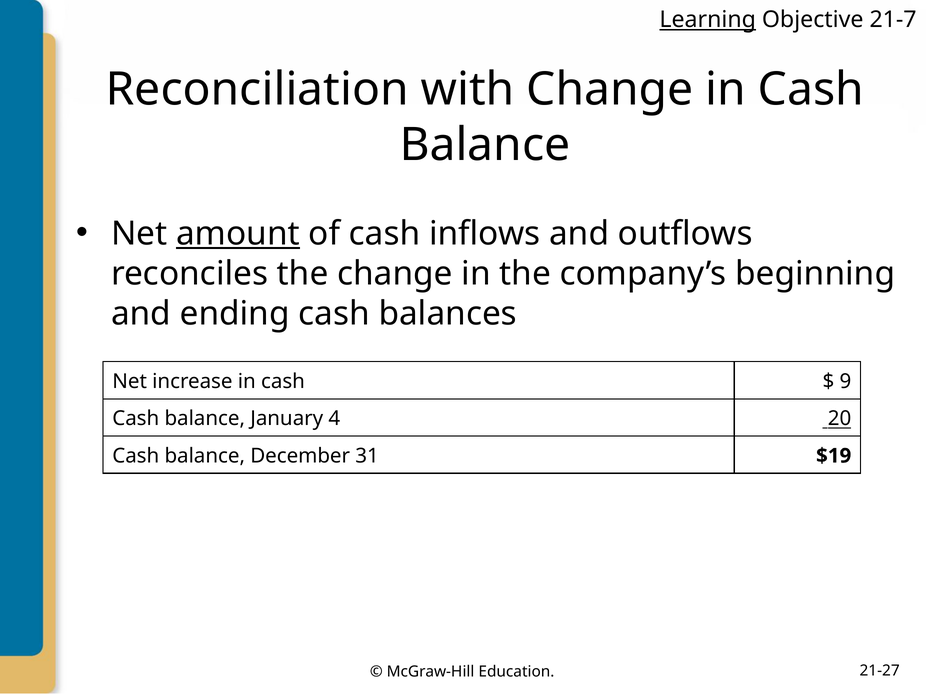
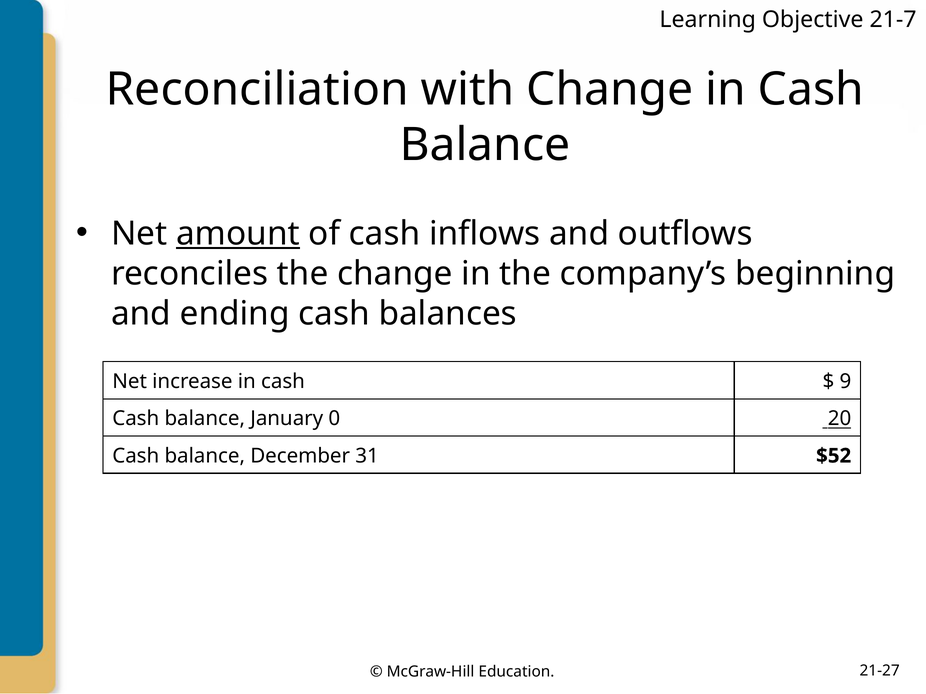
Learning underline: present -> none
4: 4 -> 0
$19: $19 -> $52
